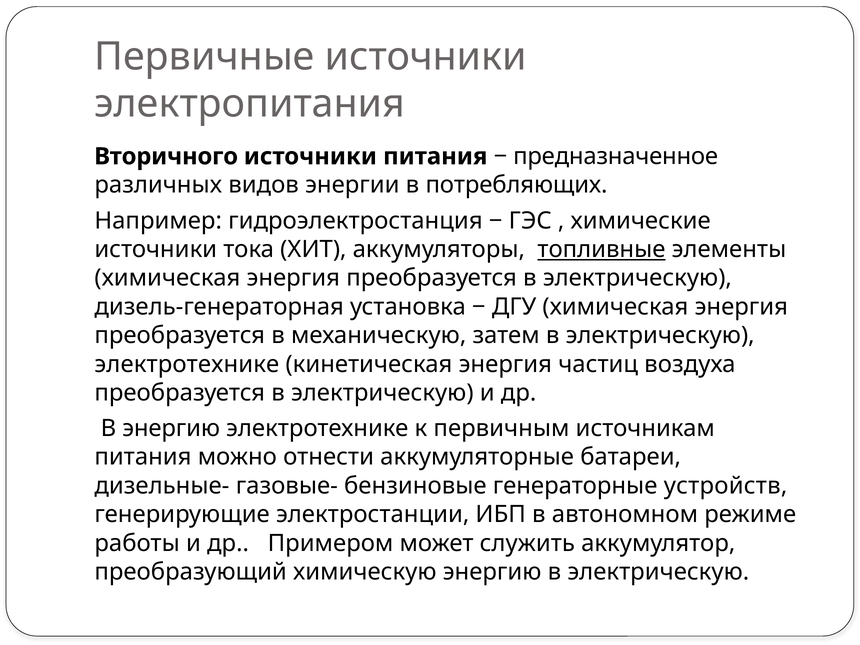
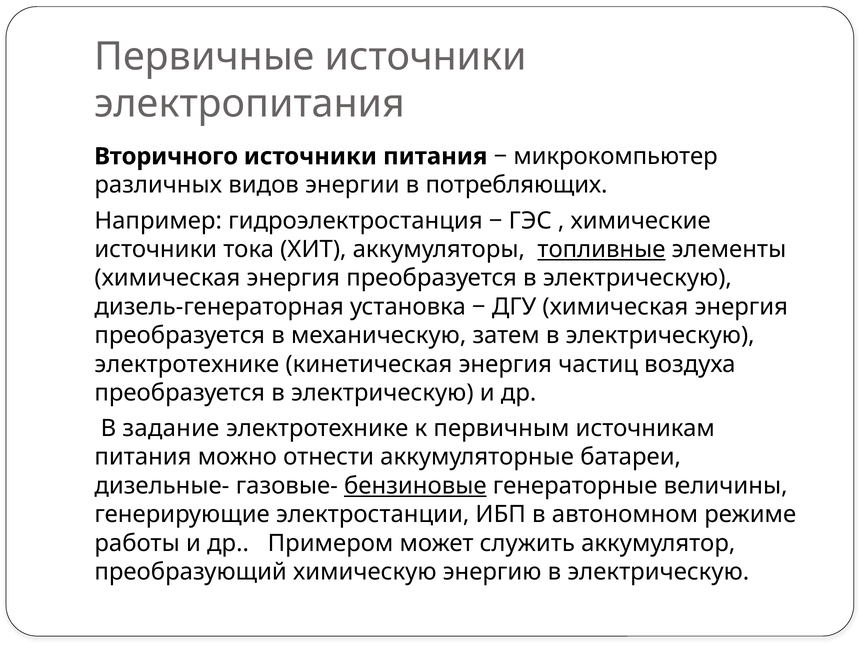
предназначенное: предназначенное -> микрокомпьютер
В энергию: энергию -> задание
бензиновые underline: none -> present
устройств: устройств -> величины
